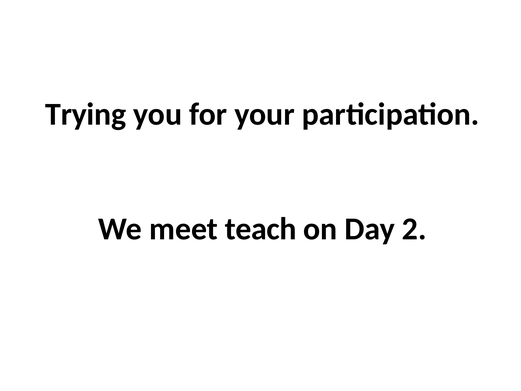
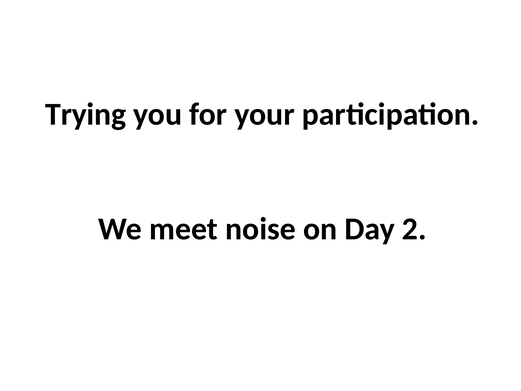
teach: teach -> noise
